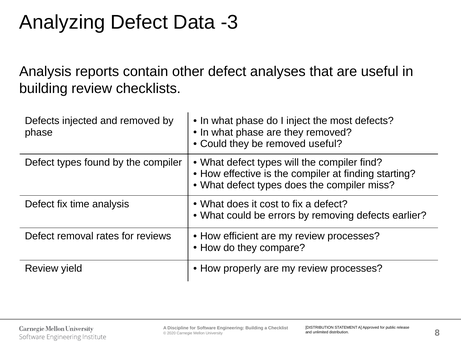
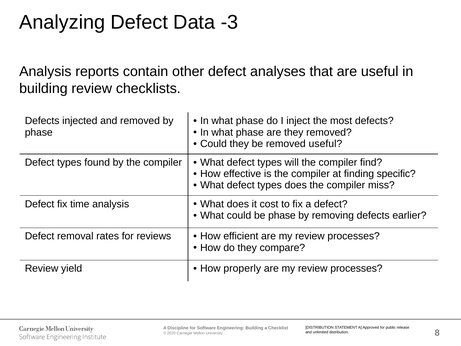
starting: starting -> specific
be errors: errors -> phase
